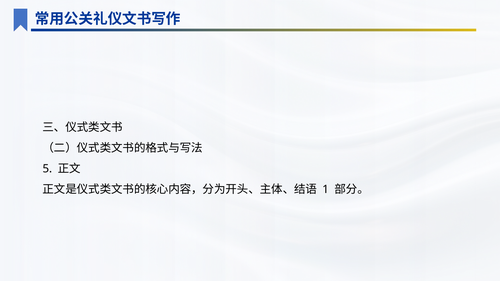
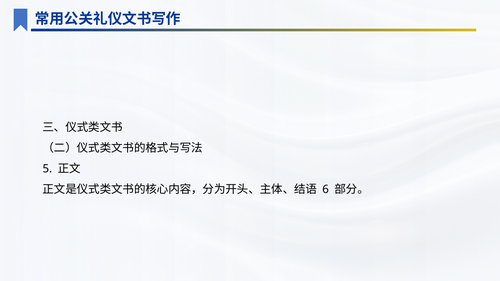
1: 1 -> 6
